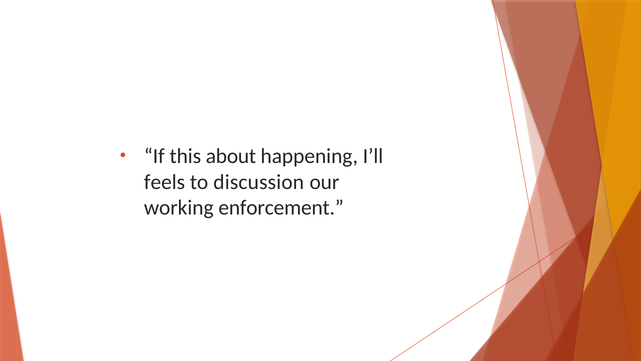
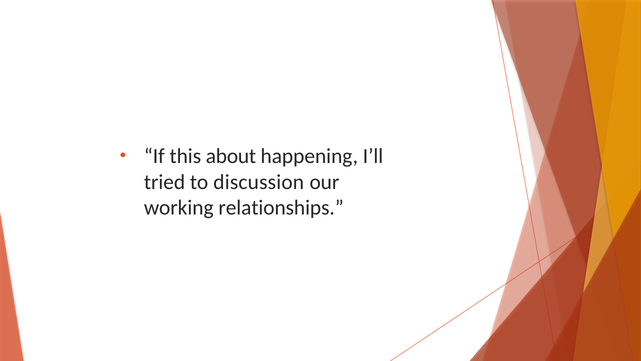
feels: feels -> tried
enforcement: enforcement -> relationships
